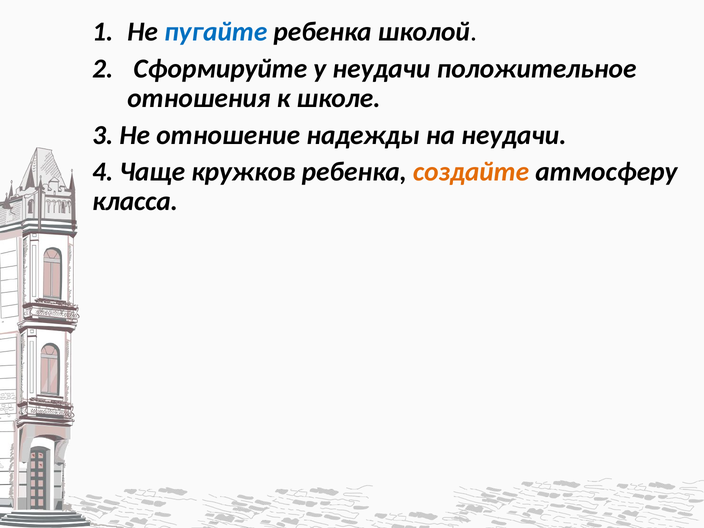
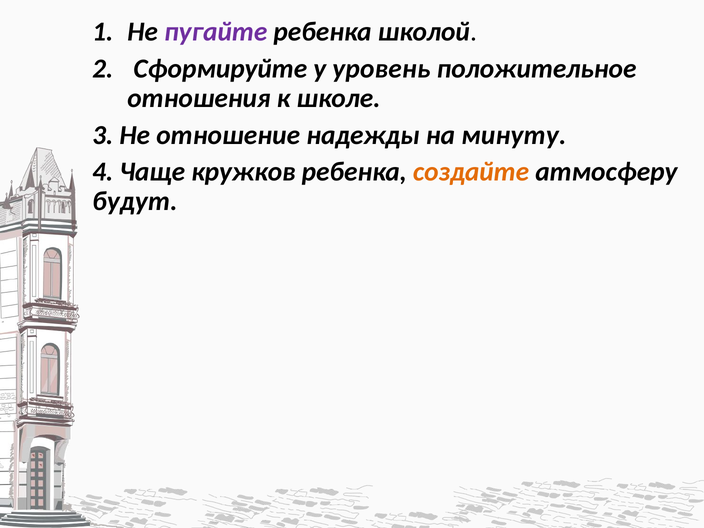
пугайте colour: blue -> purple
у неудачи: неудачи -> уровень
на неудачи: неудачи -> минуту
класса: класса -> будут
